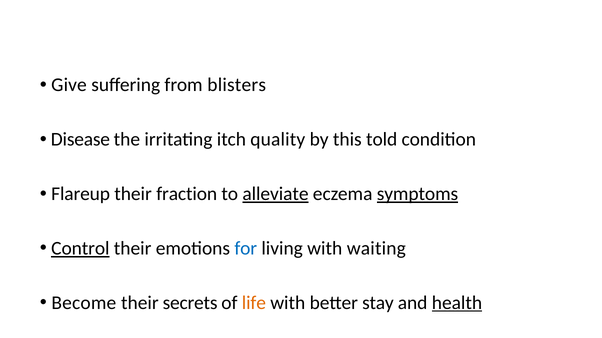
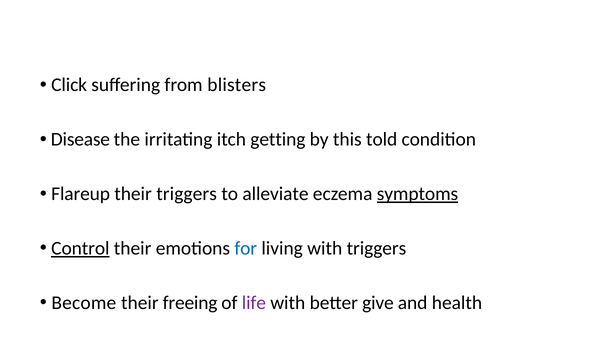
Give: Give -> Click
quality: quality -> getting
their fraction: fraction -> triggers
alleviate underline: present -> none
with waiting: waiting -> triggers
secrets: secrets -> freeing
life colour: orange -> purple
stay: stay -> give
health underline: present -> none
